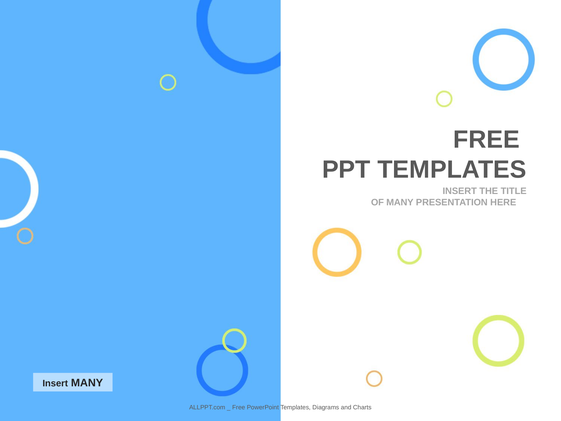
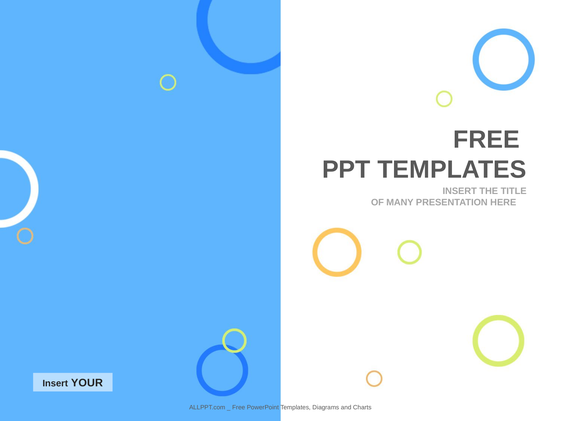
Insert MANY: MANY -> YOUR
